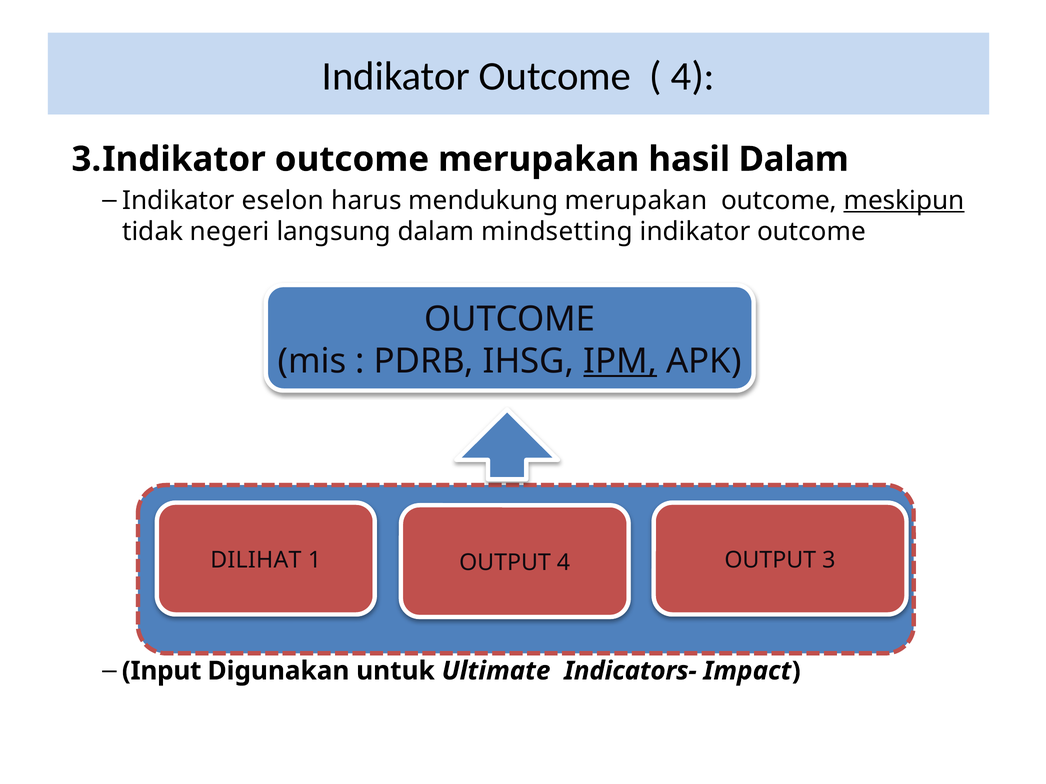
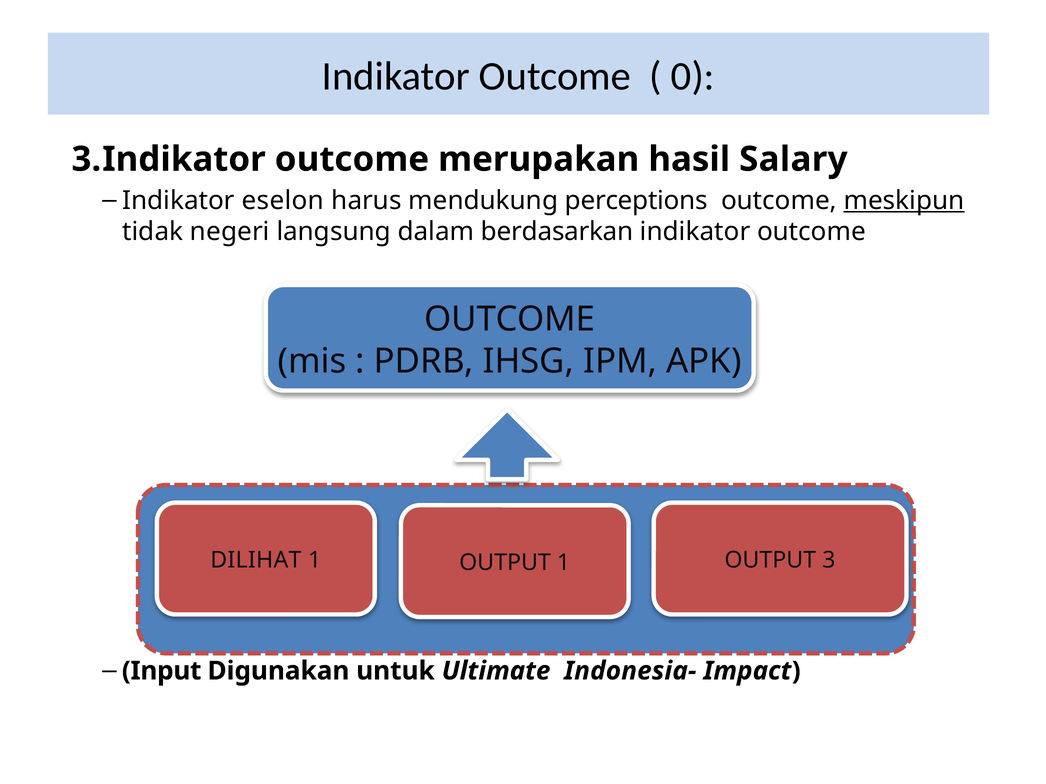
4 at (693, 76): 4 -> 0
hasil Dalam: Dalam -> Salary
mendukung merupakan: merupakan -> perceptions
mindsetting: mindsetting -> berdasarkan
IPM underline: present -> none
OUTPUT 4: 4 -> 1
Indicators-: Indicators- -> Indonesia-
